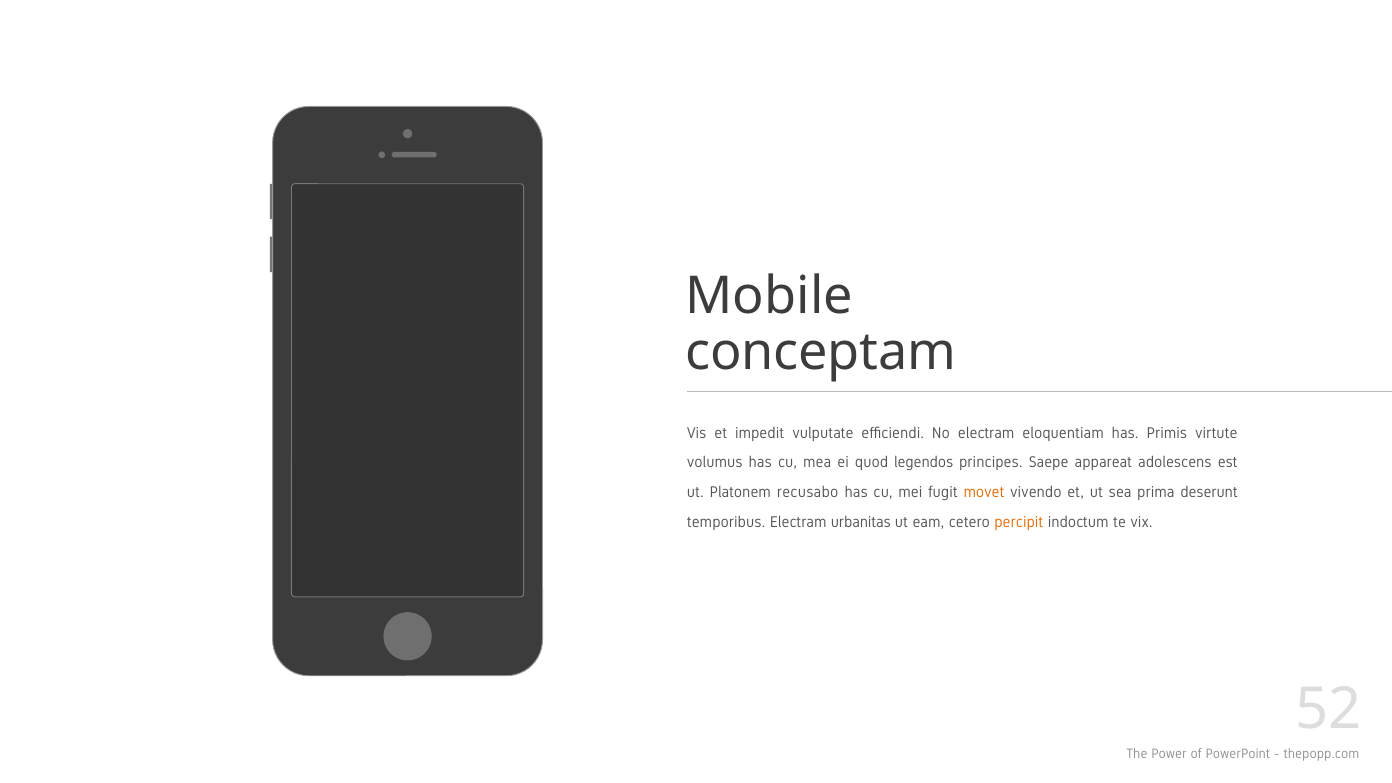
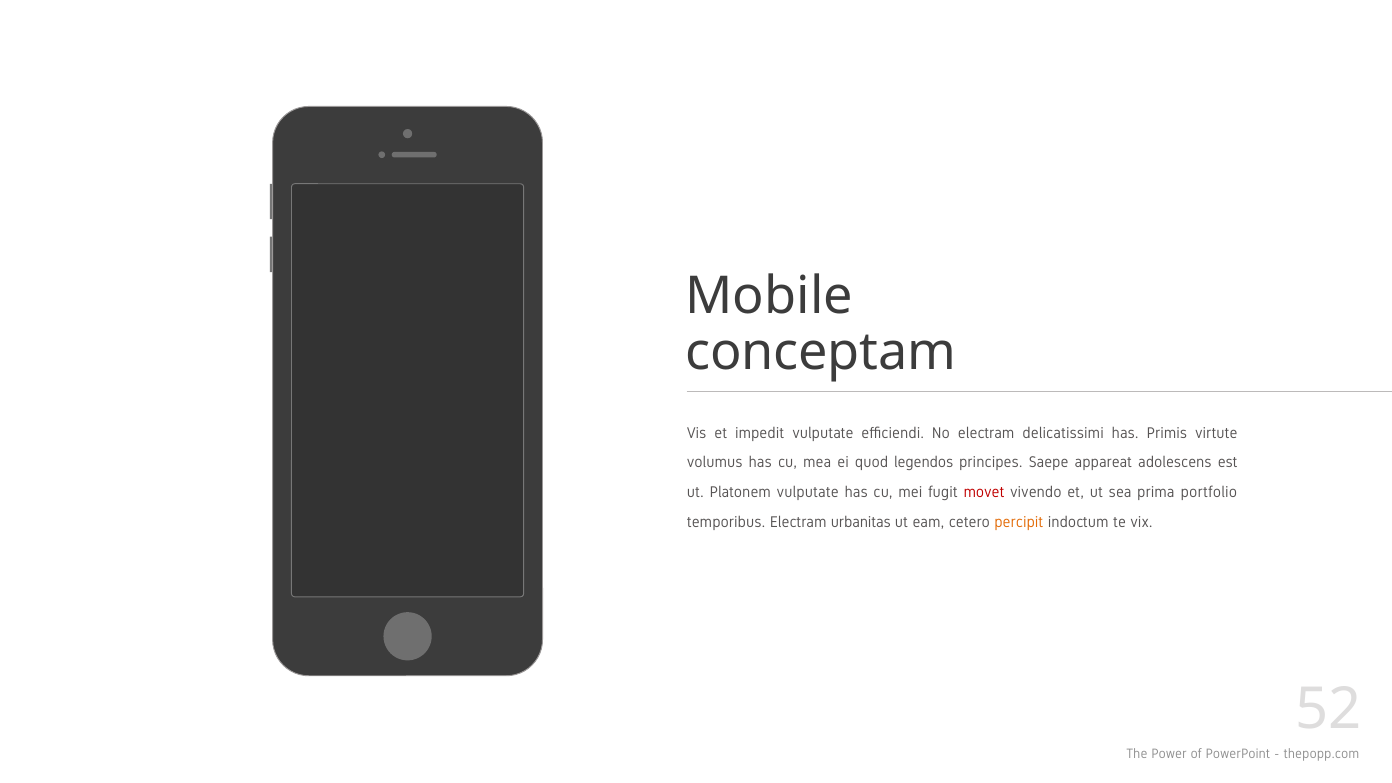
eloquentiam: eloquentiam -> delicatissimi
Platonem recusabo: recusabo -> vulputate
movet colour: orange -> red
deserunt: deserunt -> portfolio
